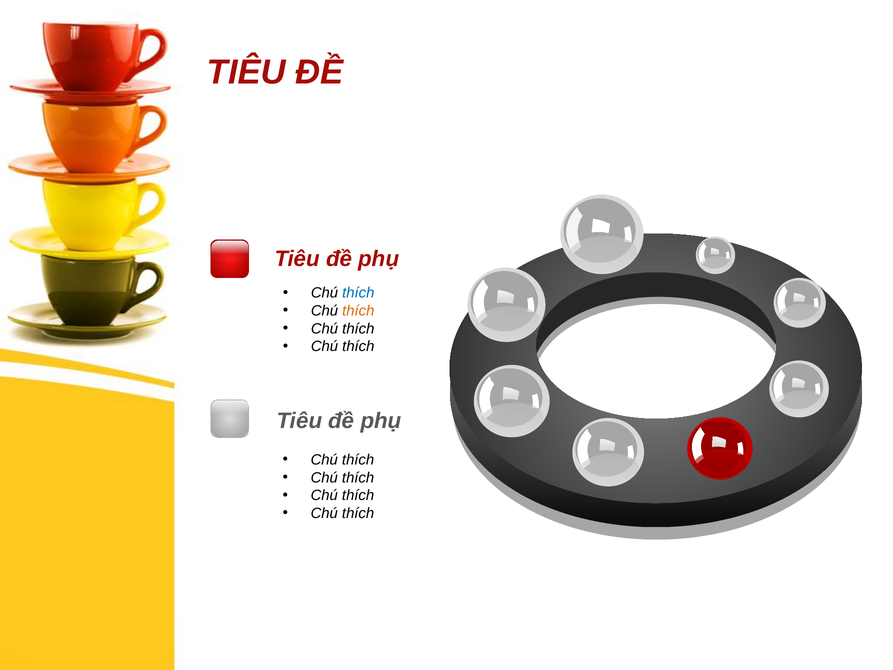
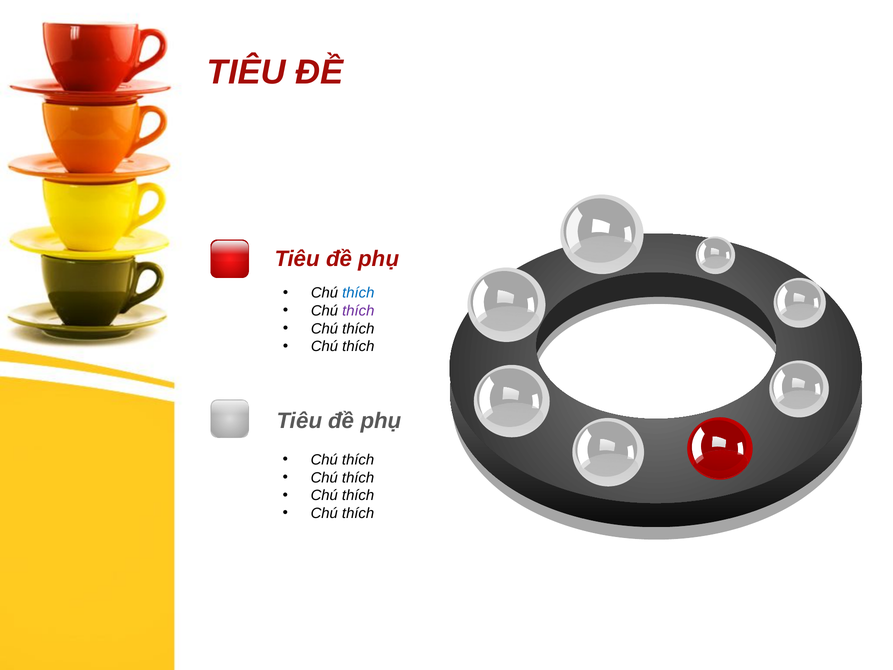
thích at (358, 311) colour: orange -> purple
